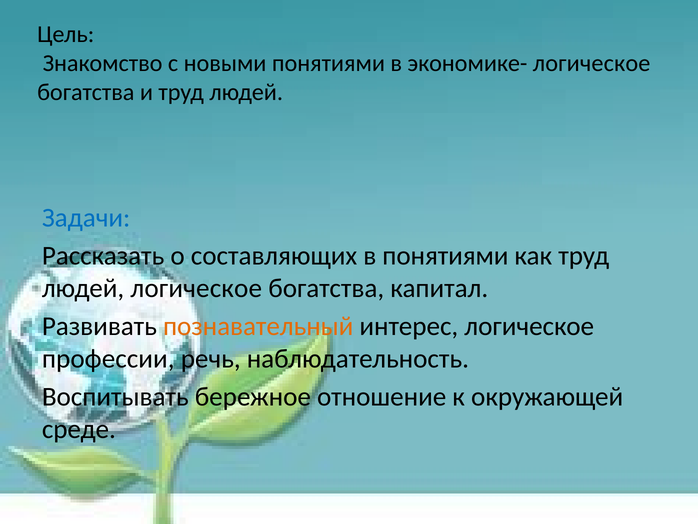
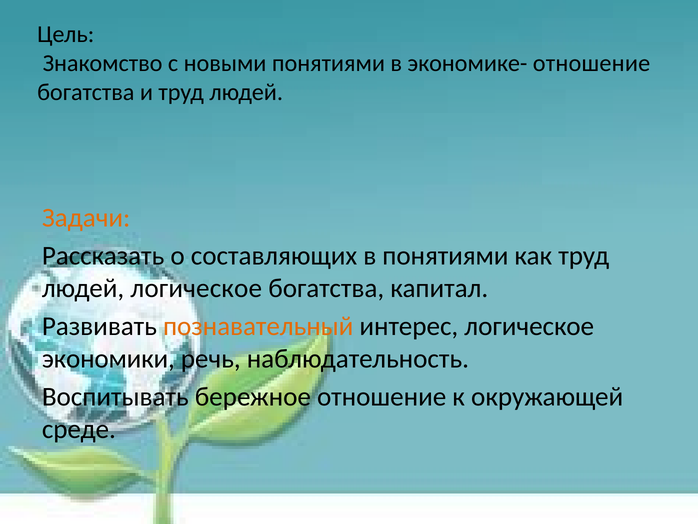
экономике- логическое: логическое -> отношение
Задачи colour: blue -> orange
профессии: профессии -> экономики
